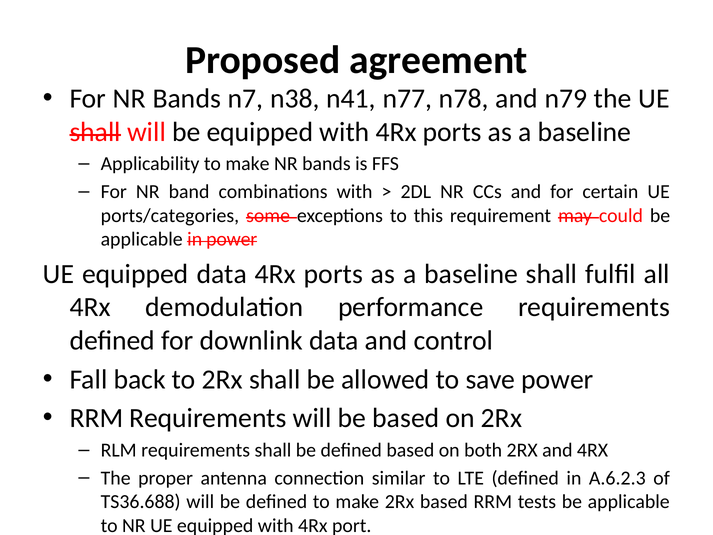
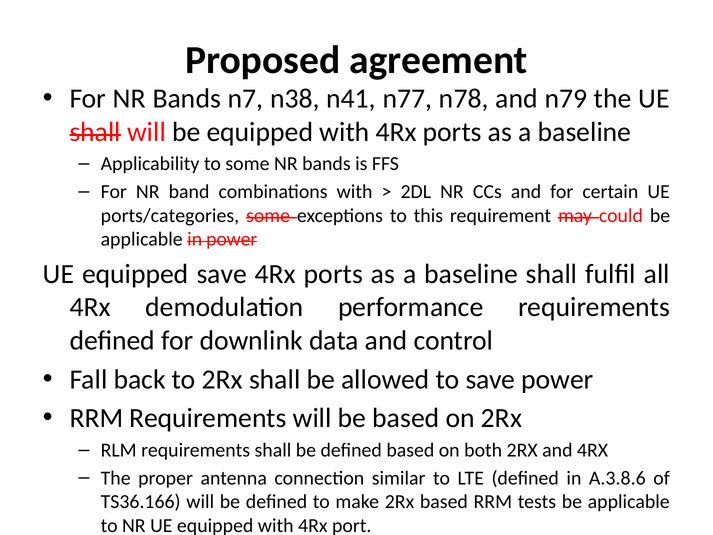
Applicability to make: make -> some
equipped data: data -> save
A.6.2.3: A.6.2.3 -> A.3.8.6
TS36.688: TS36.688 -> TS36.166
